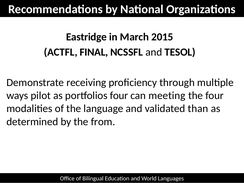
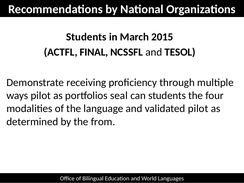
Eastridge at (86, 37): Eastridge -> Students
portfolios four: four -> seal
can meeting: meeting -> students
validated than: than -> pilot
